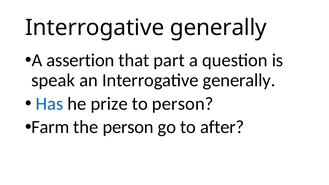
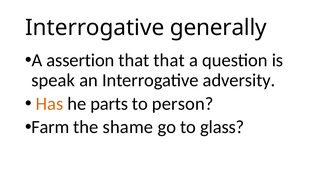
that part: part -> that
an Interrogative generally: generally -> adversity
Has colour: blue -> orange
prize: prize -> parts
the person: person -> shame
after: after -> glass
